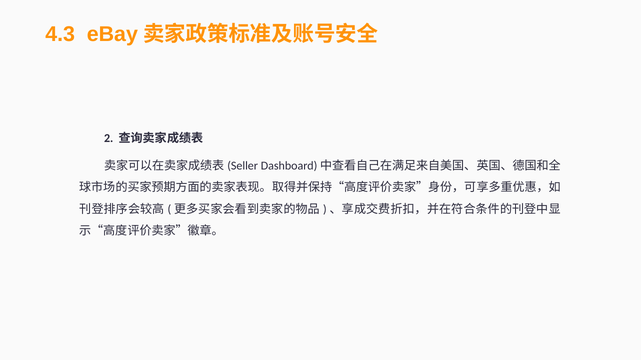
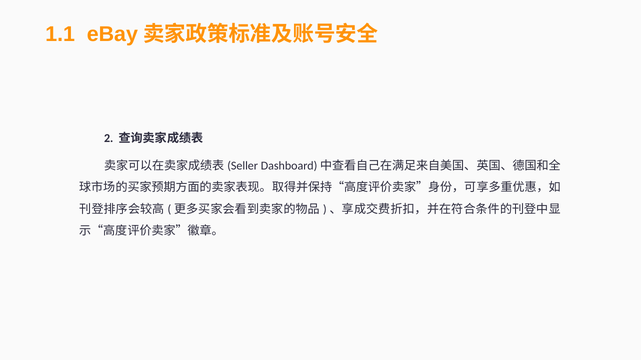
4.3: 4.3 -> 1.1
